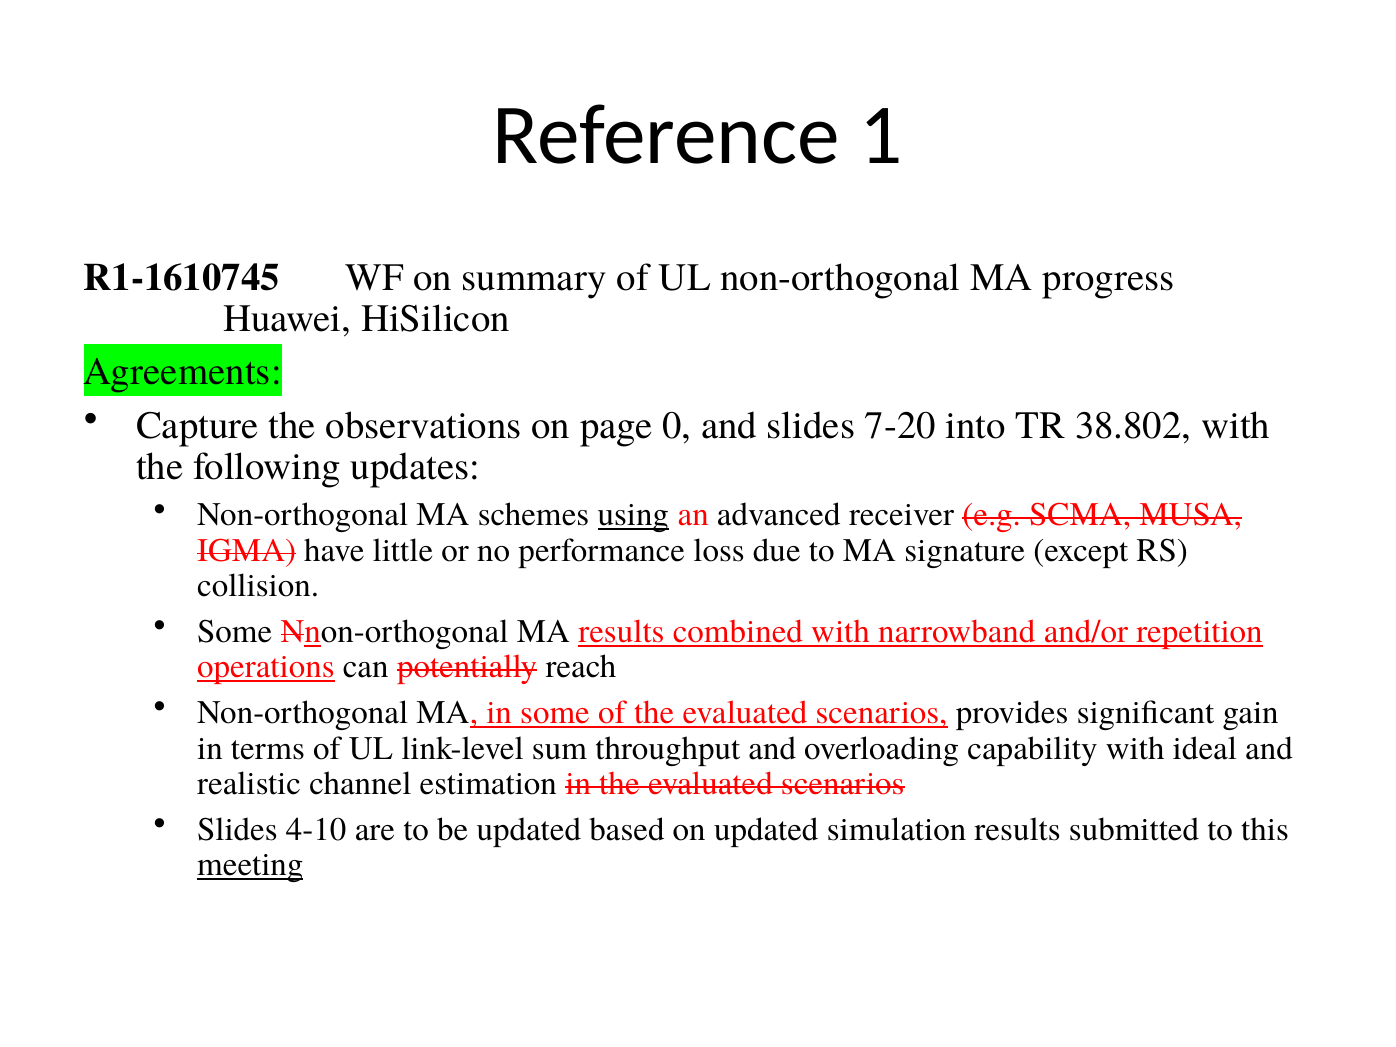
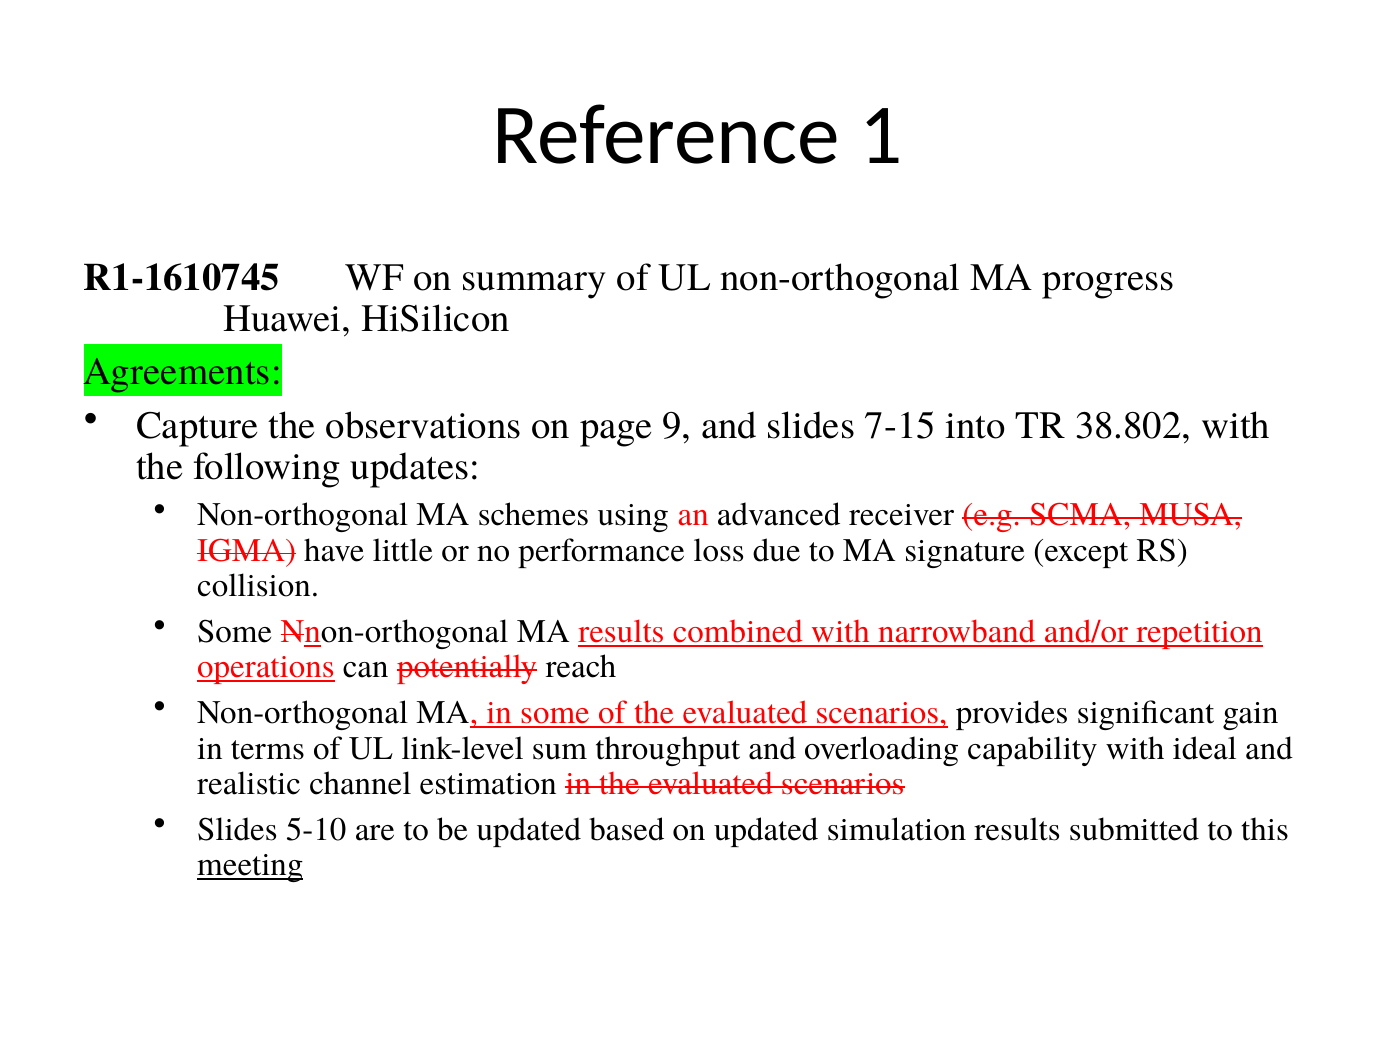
0: 0 -> 9
7-20: 7-20 -> 7-15
using underline: present -> none
4-10: 4-10 -> 5-10
